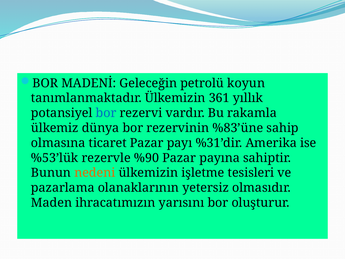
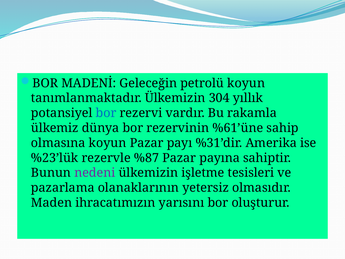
361: 361 -> 304
%83’üne: %83’üne -> %61’üne
olmasına ticaret: ticaret -> koyun
%53’lük: %53’lük -> %23’lük
%90: %90 -> %87
nedeni colour: orange -> purple
